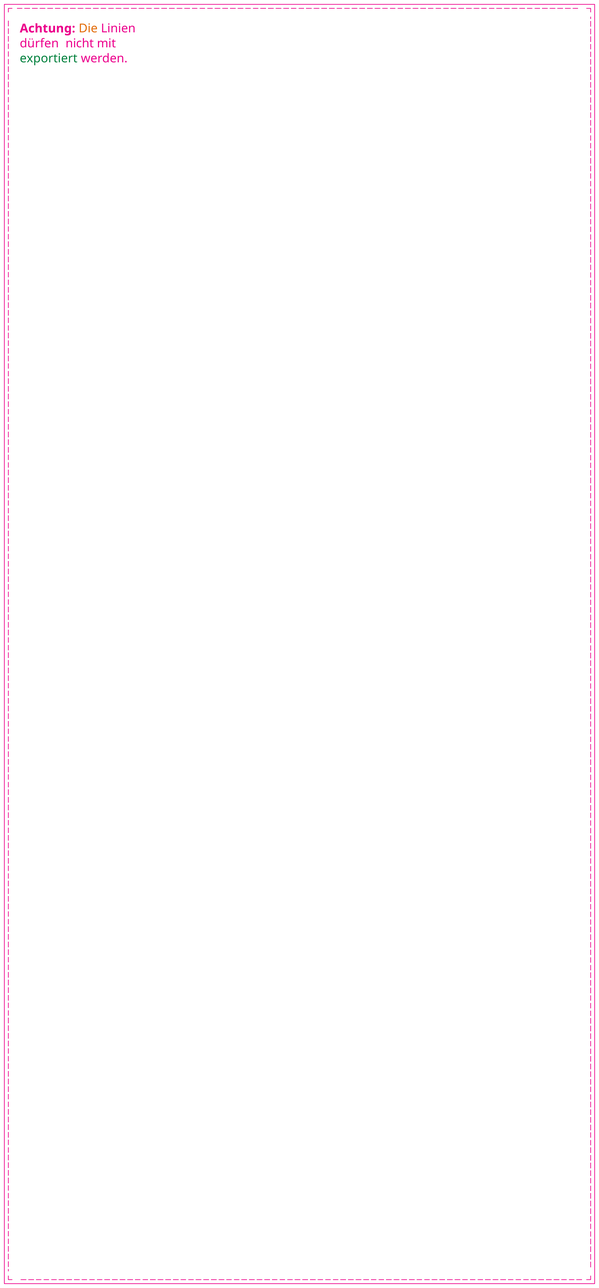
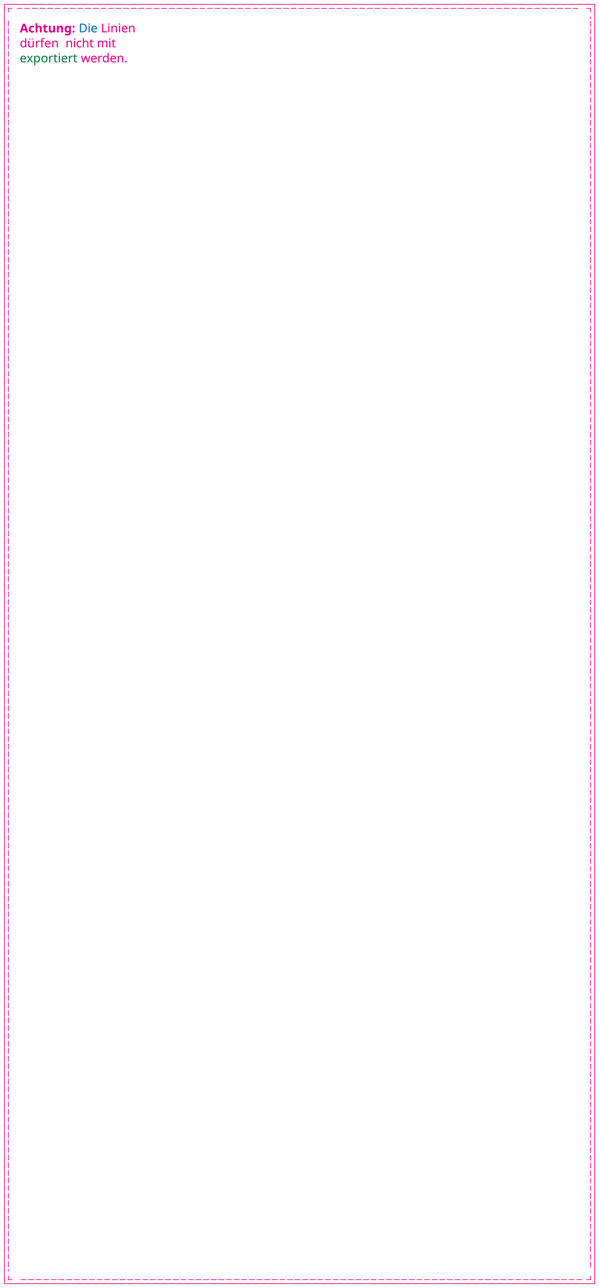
Die colour: orange -> blue
